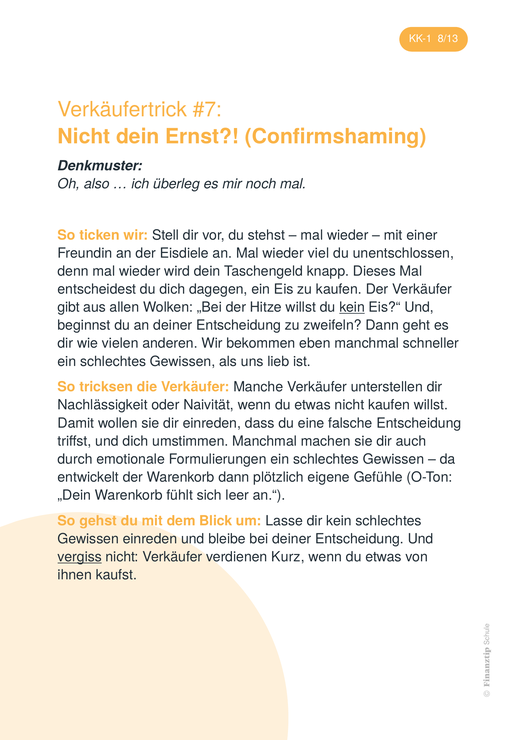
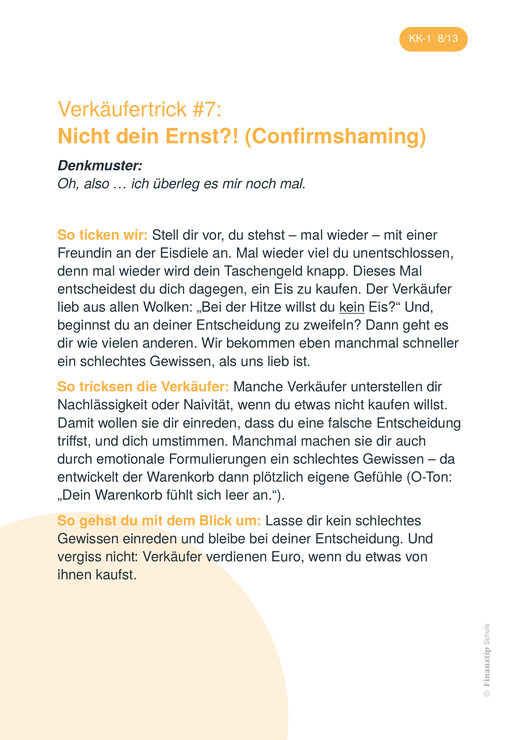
gibt at (69, 307): gibt -> lieb
vergiss underline: present -> none
Kurz: Kurz -> Euro
